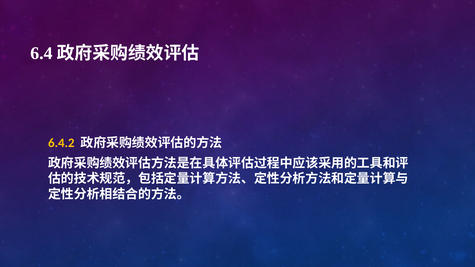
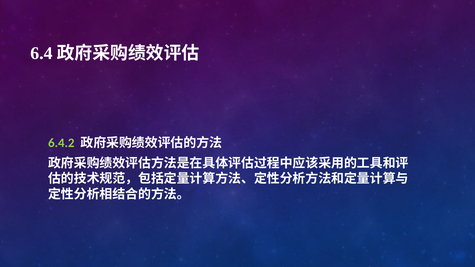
6.4.2 colour: yellow -> light green
